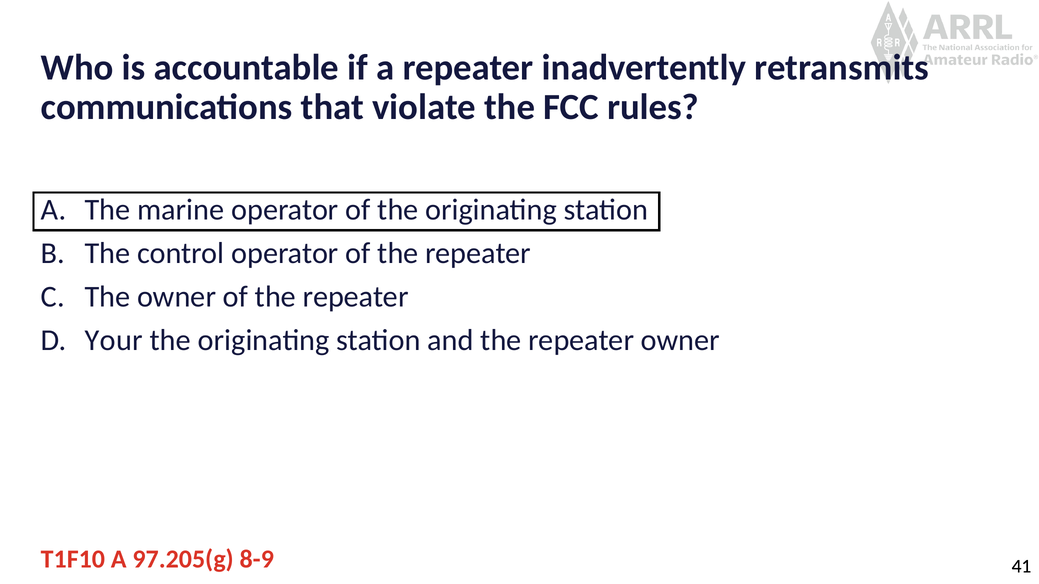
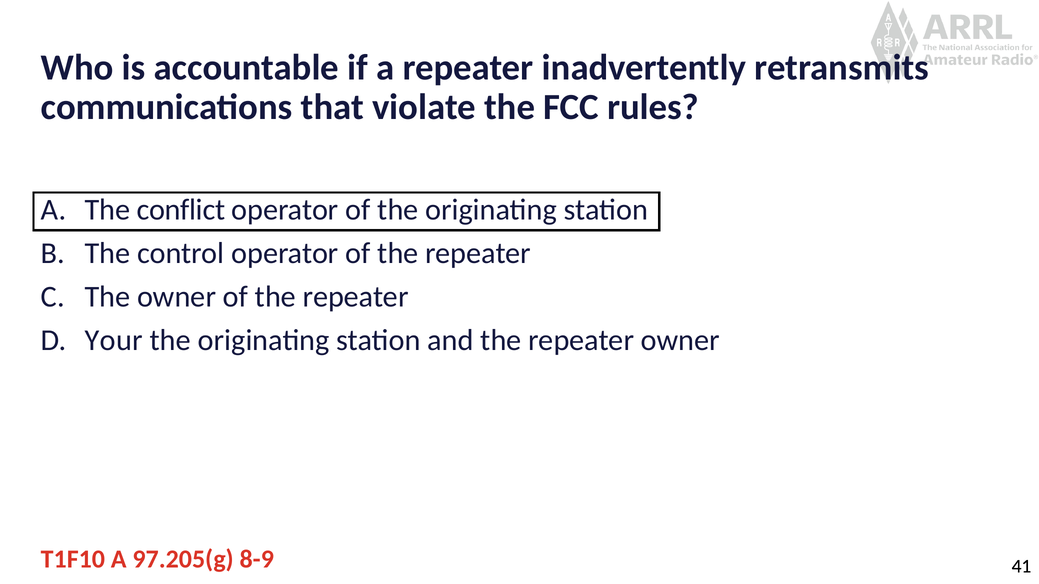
marine: marine -> conflict
